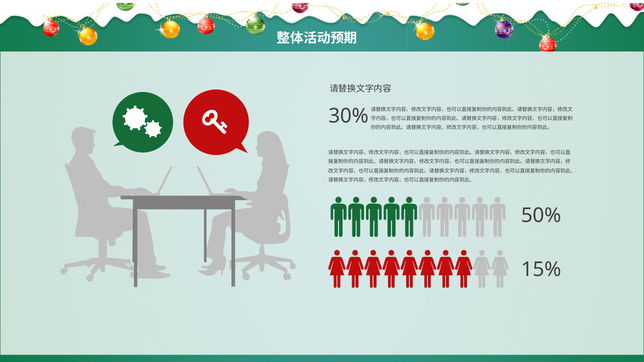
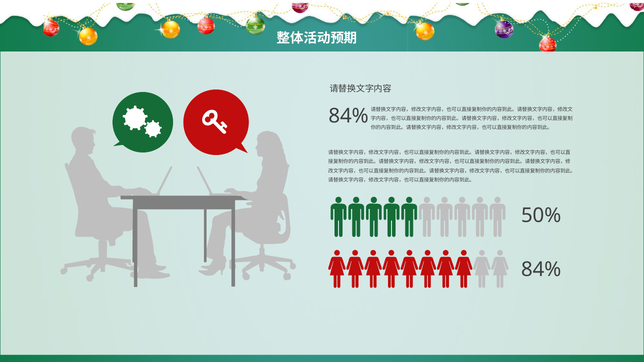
30% at (349, 116): 30% -> 84%
15% at (541, 270): 15% -> 84%
